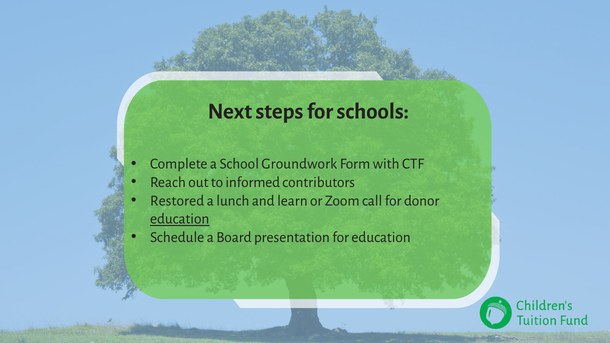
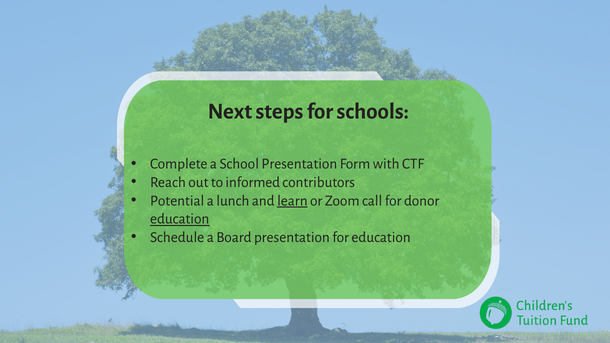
School Groundwork: Groundwork -> Presentation
Restored: Restored -> Potential
learn underline: none -> present
